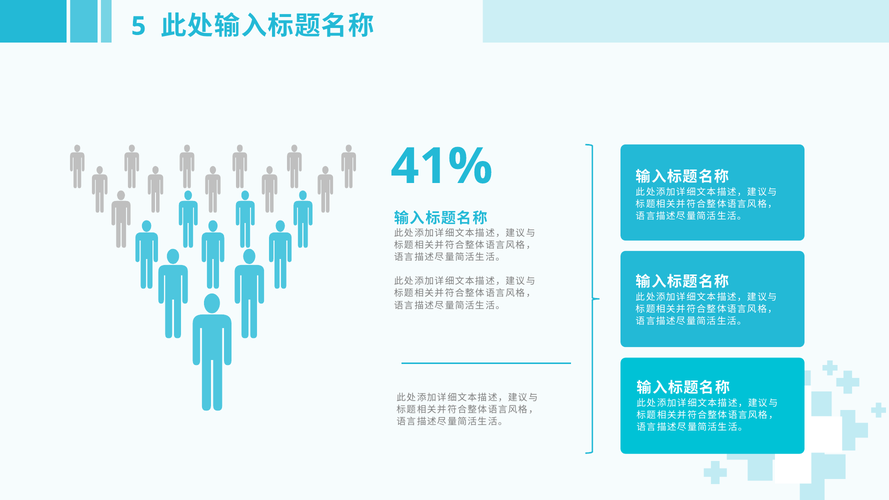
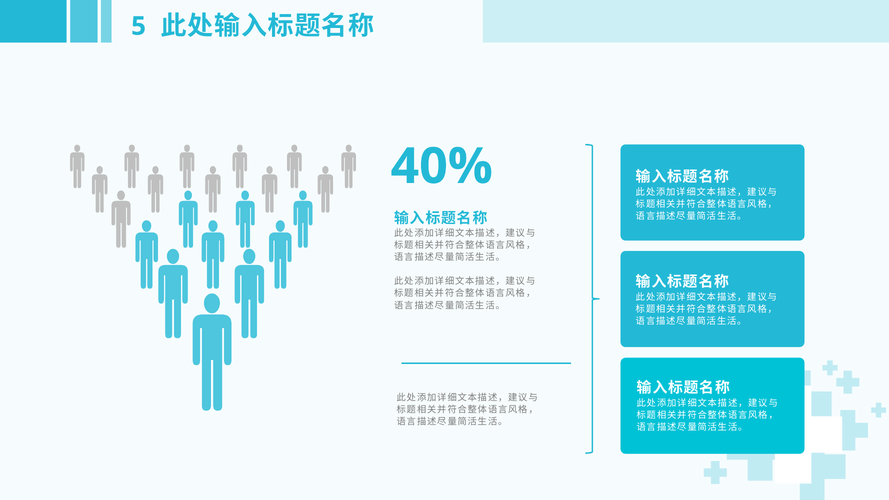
41%: 41% -> 40%
